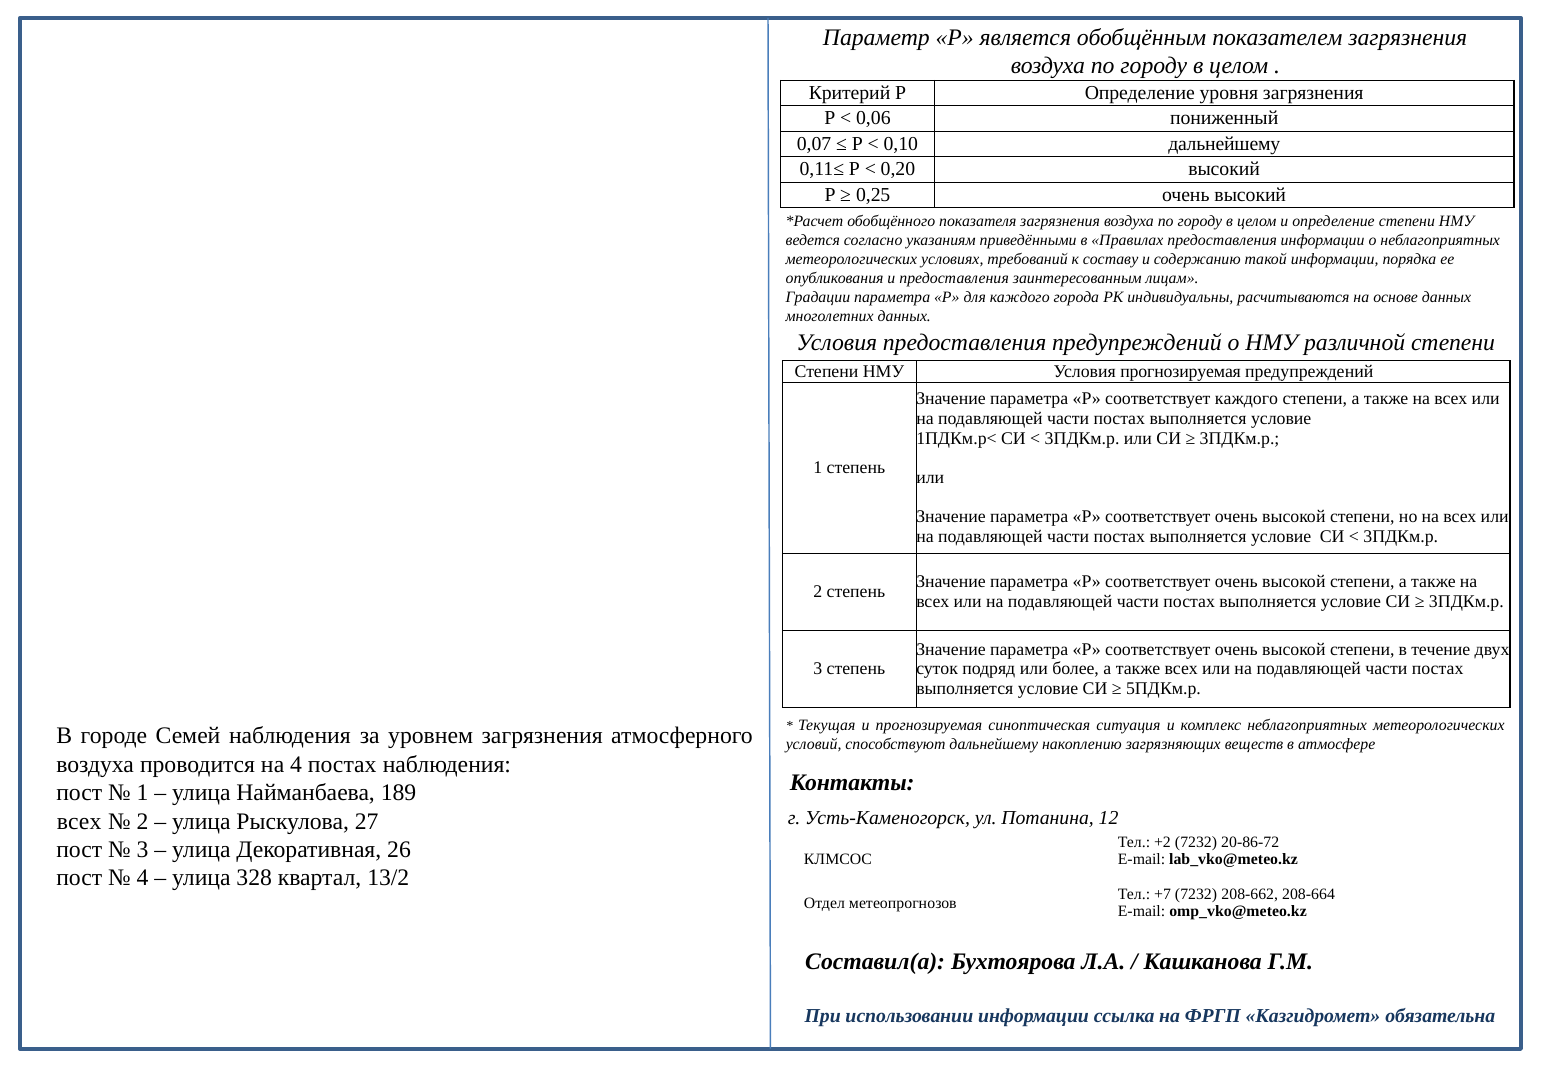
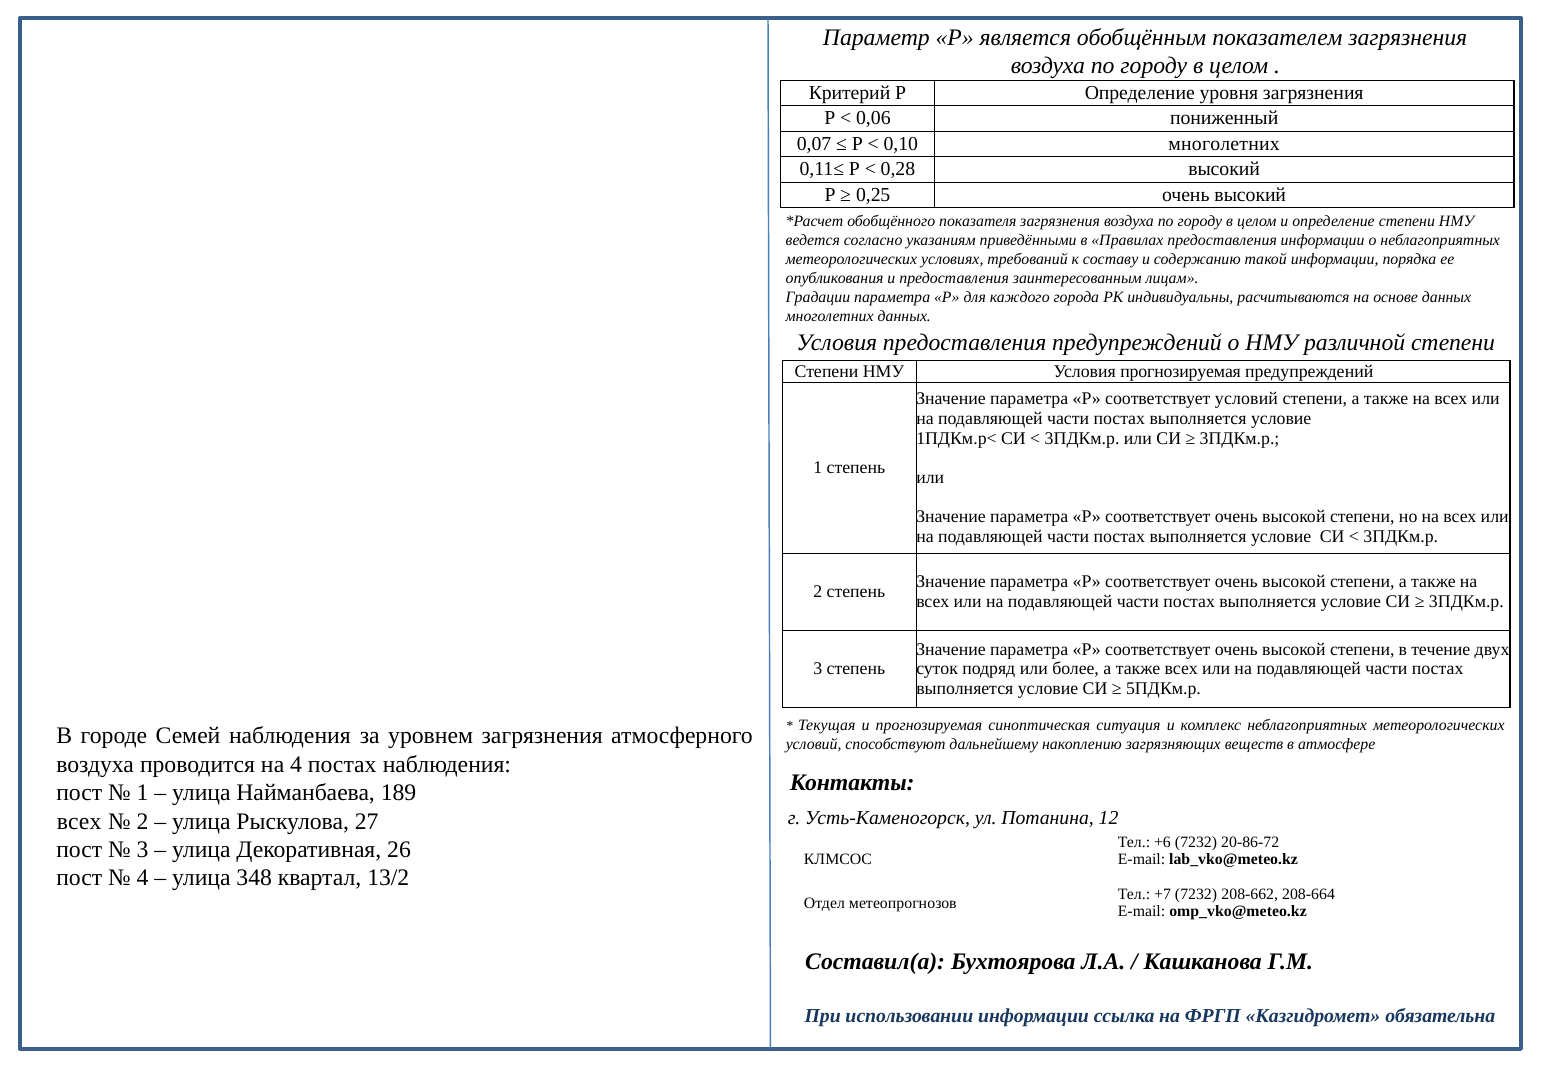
0,10 дальнейшему: дальнейшему -> многолетних
0,20: 0,20 -> 0,28
соответствует каждого: каждого -> условий
+2: +2 -> +6
328: 328 -> 348
